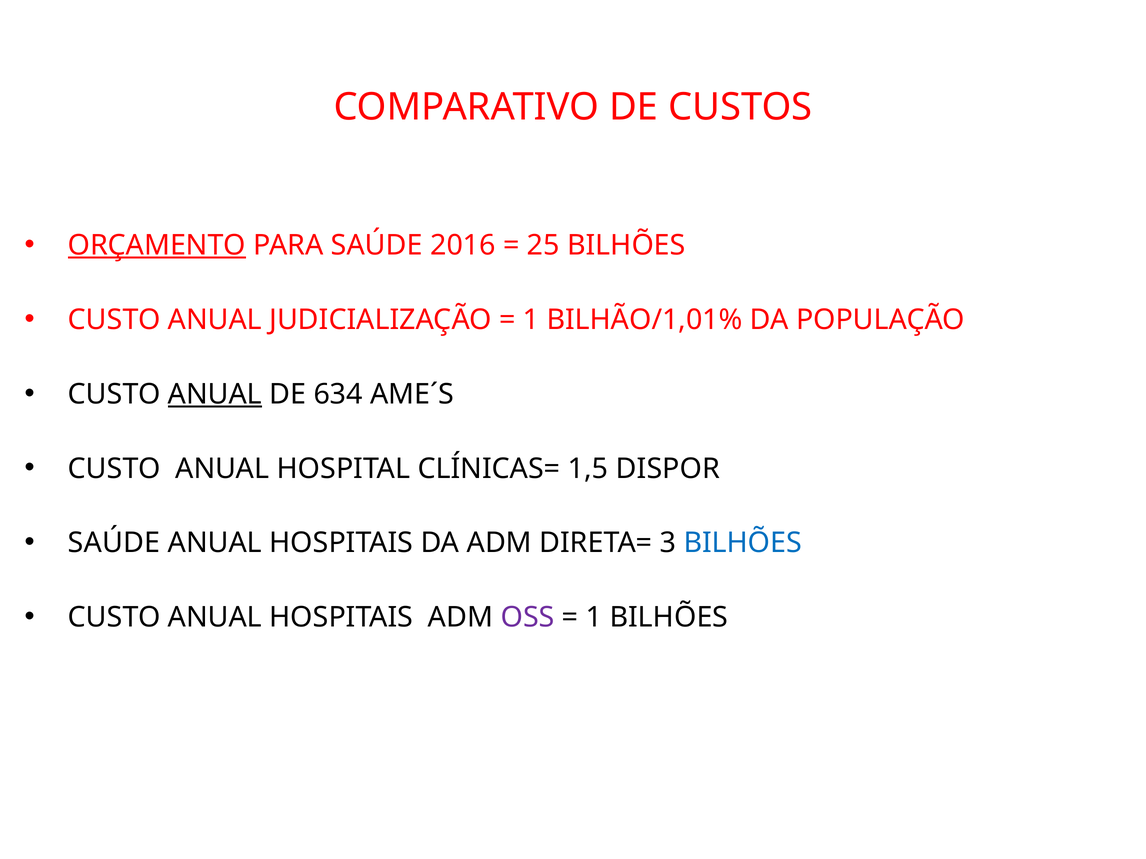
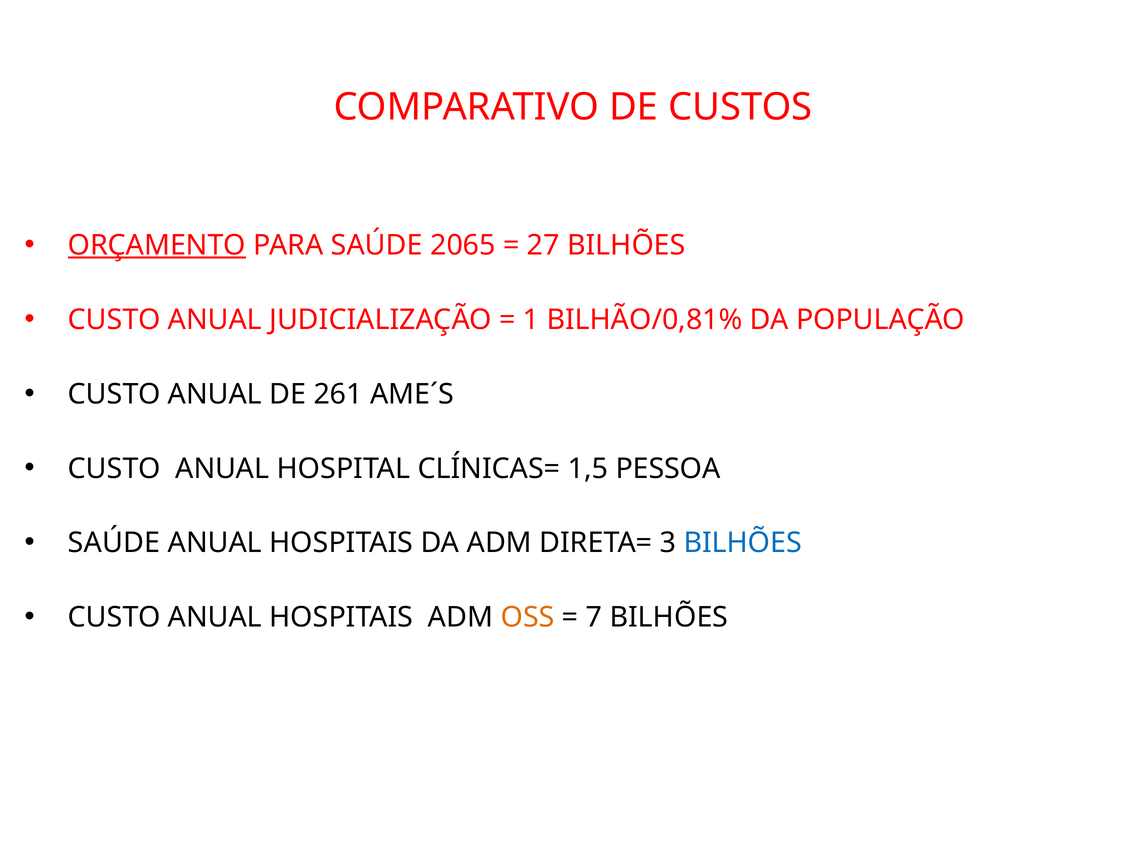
2016: 2016 -> 2065
25: 25 -> 27
BILHÃO/1,01%: BILHÃO/1,01% -> BILHÃO/0,81%
ANUAL at (215, 394) underline: present -> none
634: 634 -> 261
DISPOR: DISPOR -> PESSOA
OSS colour: purple -> orange
1 at (594, 618): 1 -> 7
